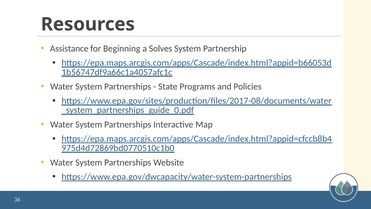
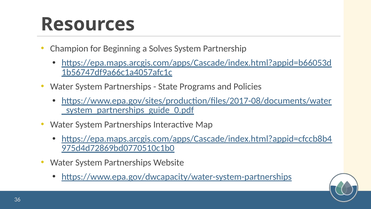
Assistance: Assistance -> Champion
